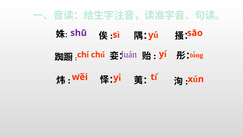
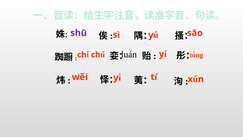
luán colour: purple -> black
